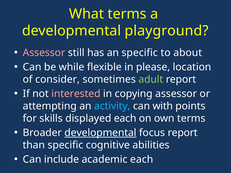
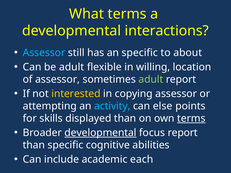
playground: playground -> interactions
Assessor at (44, 53) colour: pink -> light blue
be while: while -> adult
please: please -> willing
of consider: consider -> assessor
interested colour: pink -> yellow
with: with -> else
displayed each: each -> than
terms at (191, 119) underline: none -> present
